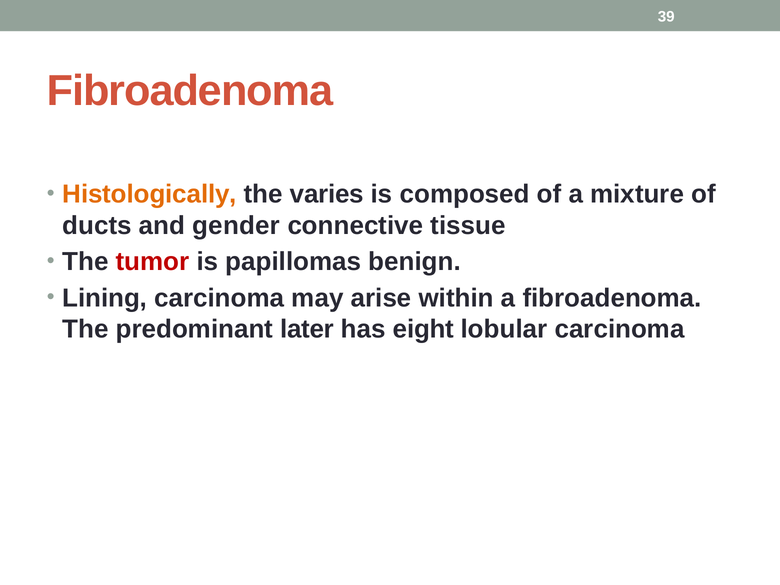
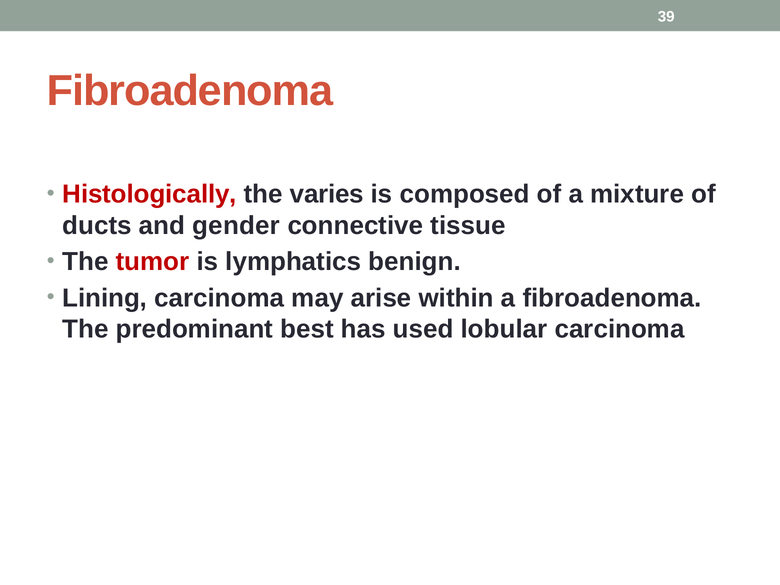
Histologically colour: orange -> red
papillomas: papillomas -> lymphatics
later: later -> best
eight: eight -> used
